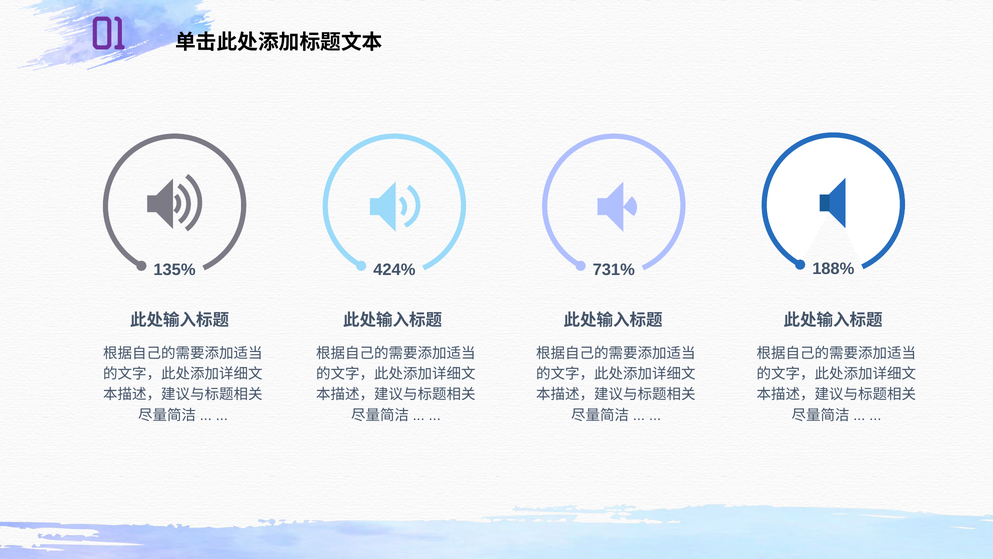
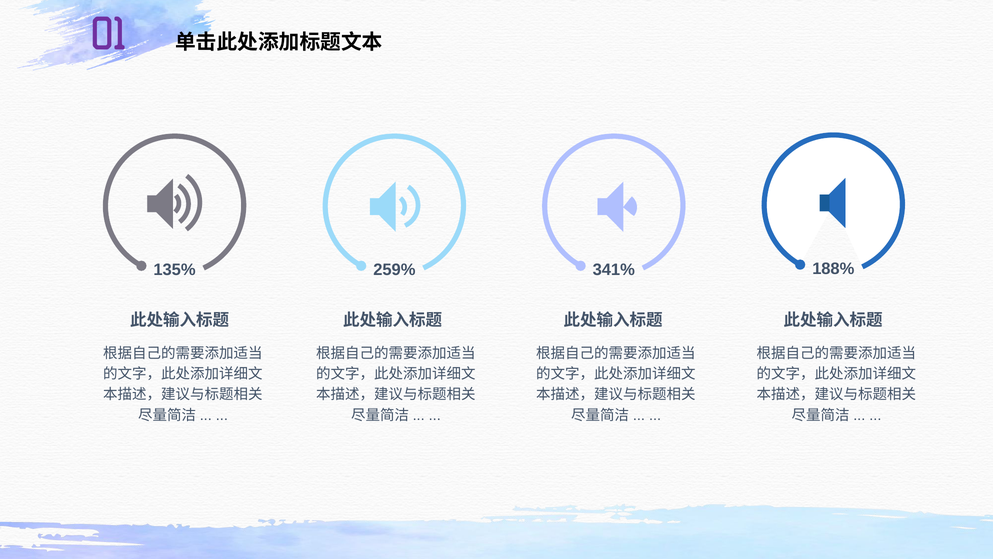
424%: 424% -> 259%
731%: 731% -> 341%
